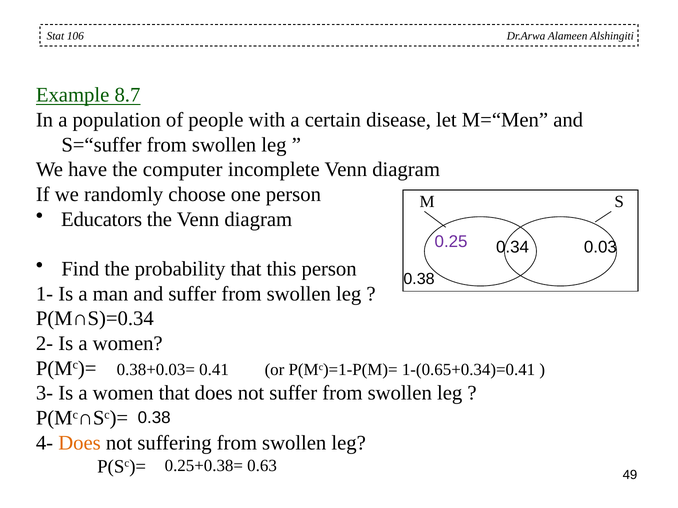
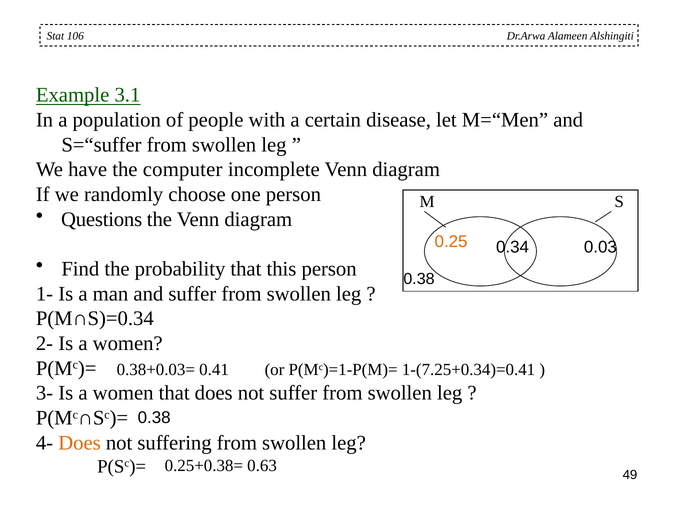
8.7: 8.7 -> 3.1
Educators: Educators -> Questions
0.25 colour: purple -> orange
1-(0.65+0.34)=0.41: 1-(0.65+0.34)=0.41 -> 1-(7.25+0.34)=0.41
